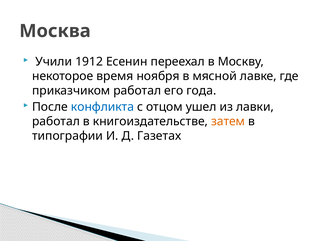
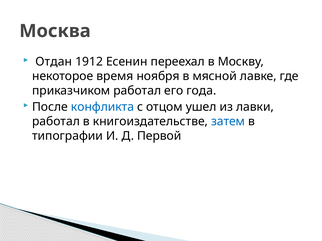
Учили: Учили -> Отдан
затем colour: orange -> blue
Газетах: Газетах -> Первой
